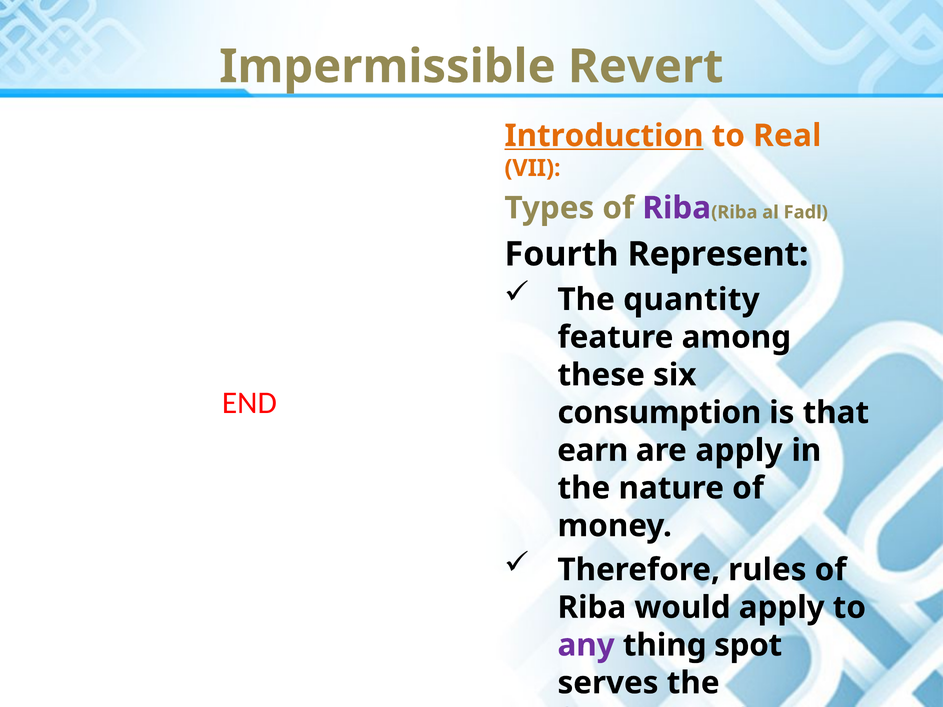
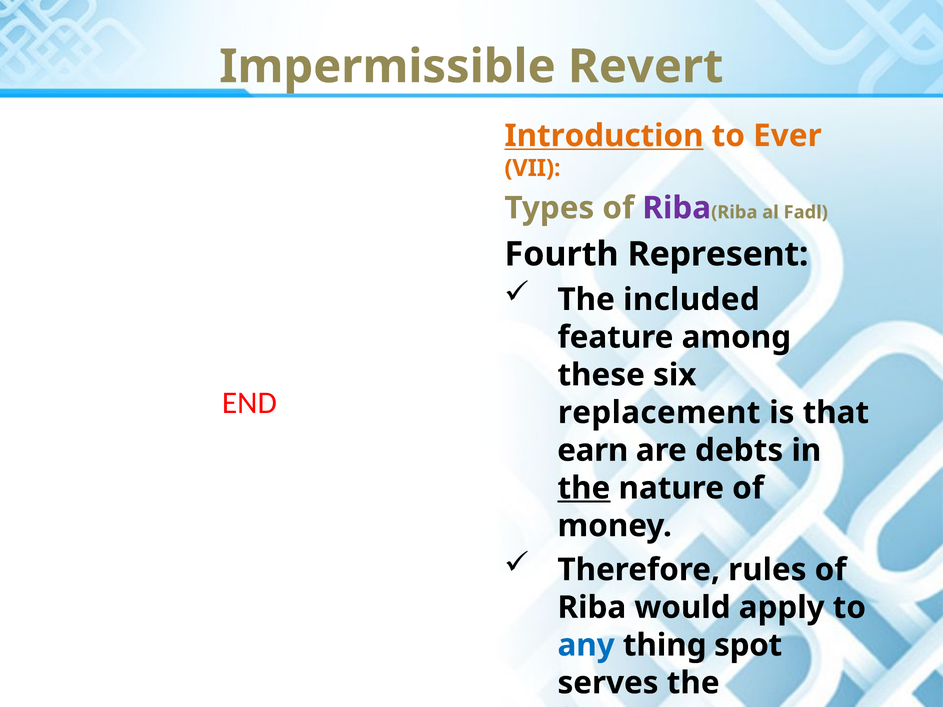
Real: Real -> Ever
quantity: quantity -> included
consumption: consumption -> replacement
are apply: apply -> debts
the at (584, 488) underline: none -> present
any colour: purple -> blue
